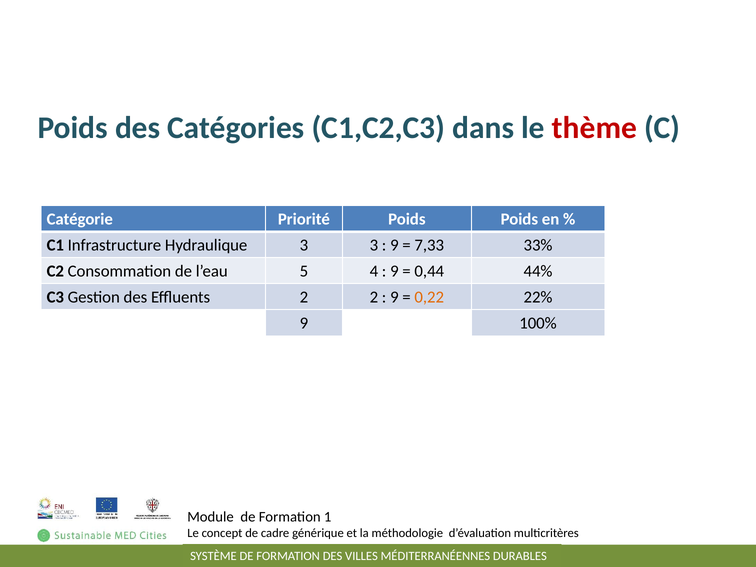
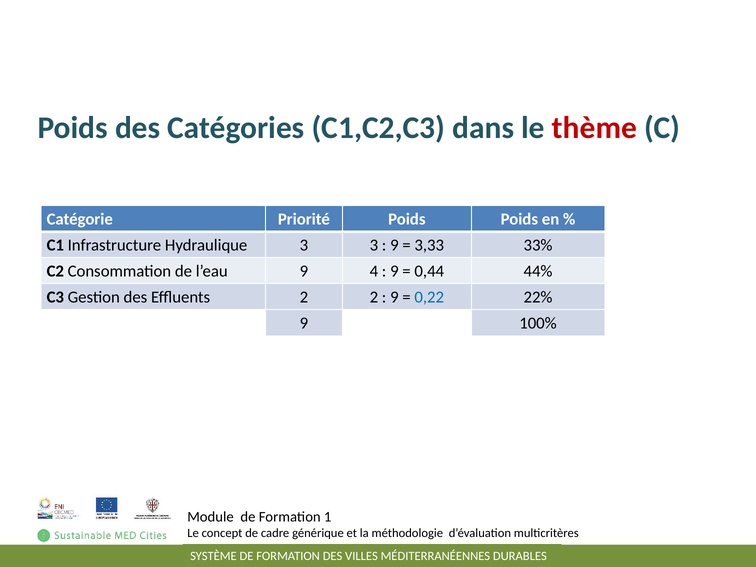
7,33: 7,33 -> 3,33
l’eau 5: 5 -> 9
0,22 colour: orange -> blue
